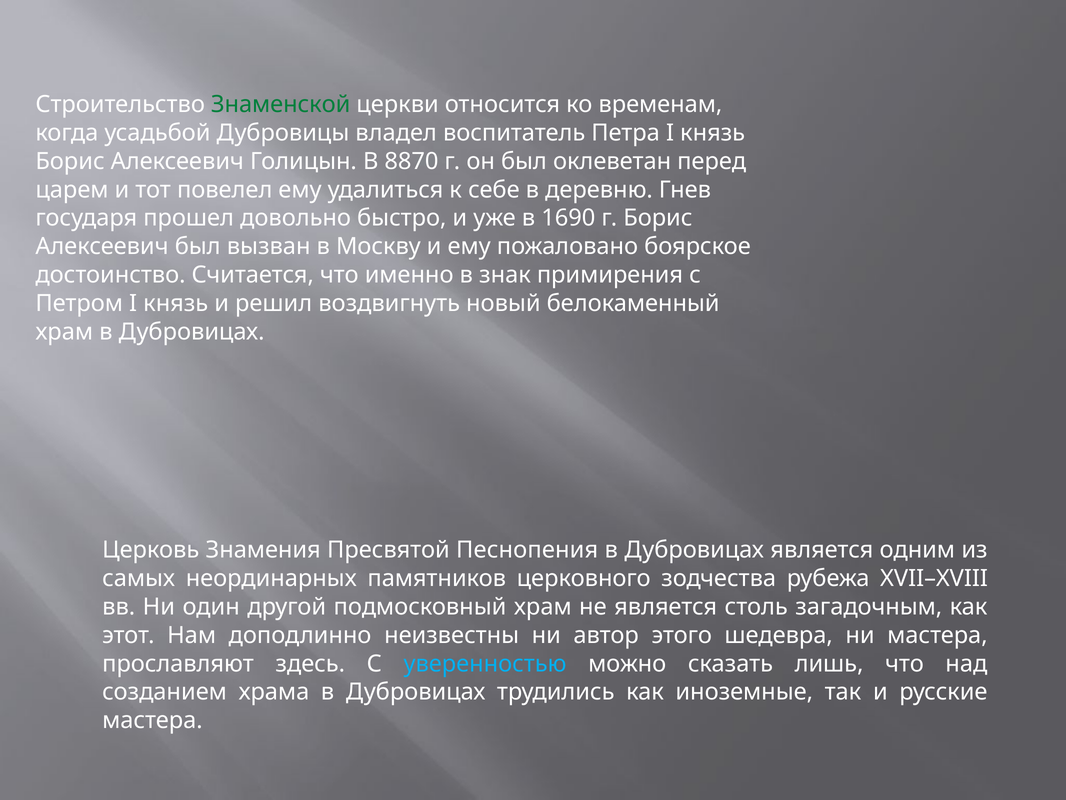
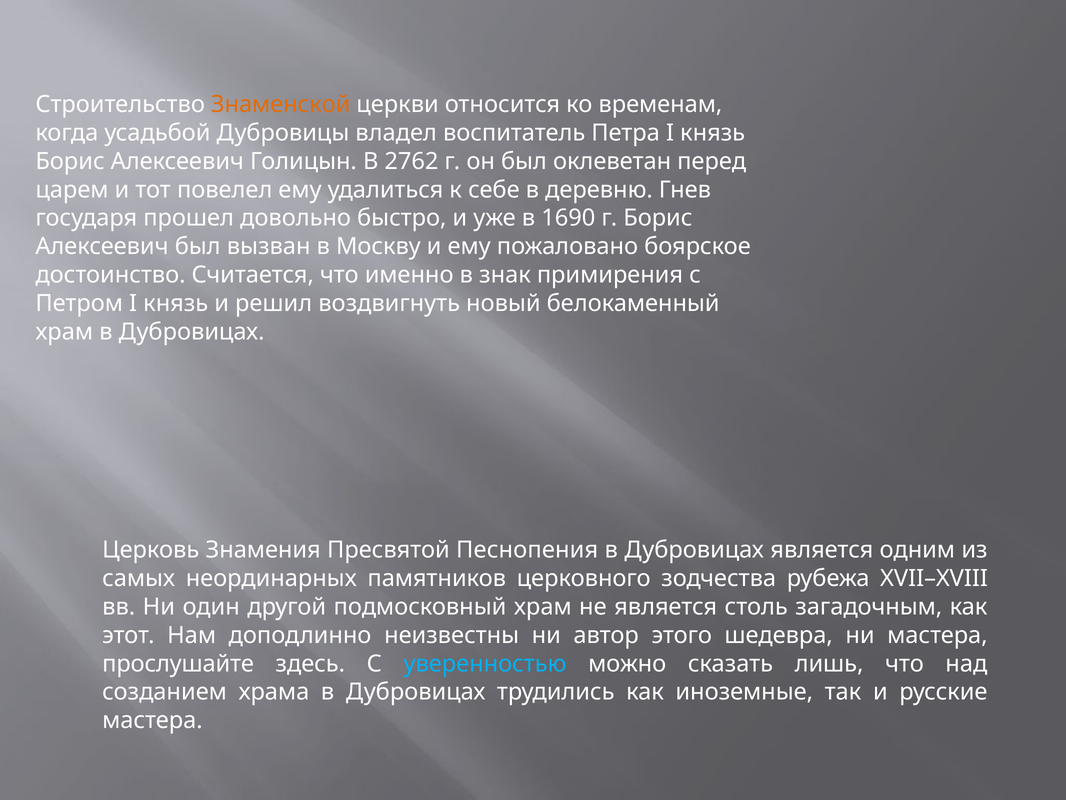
Знаменской colour: green -> orange
8870: 8870 -> 2762
прославляют: прославляют -> прослушайте
